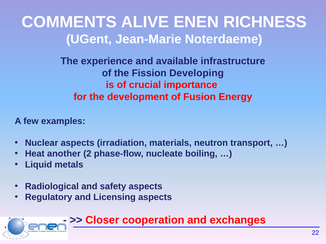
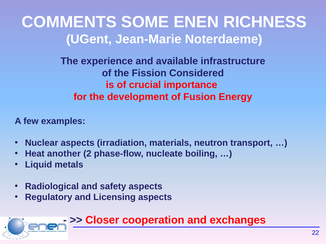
ALIVE: ALIVE -> SOME
Developing: Developing -> Considered
